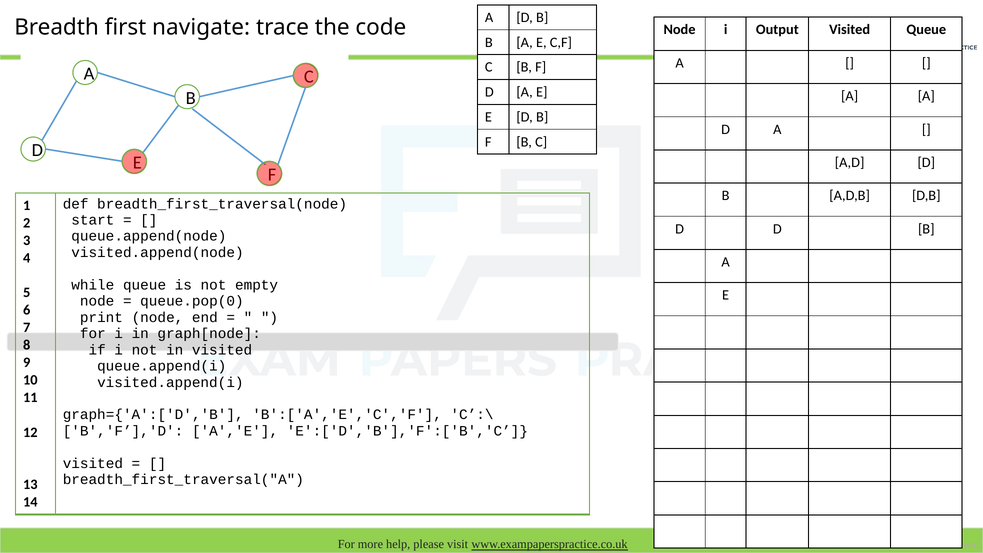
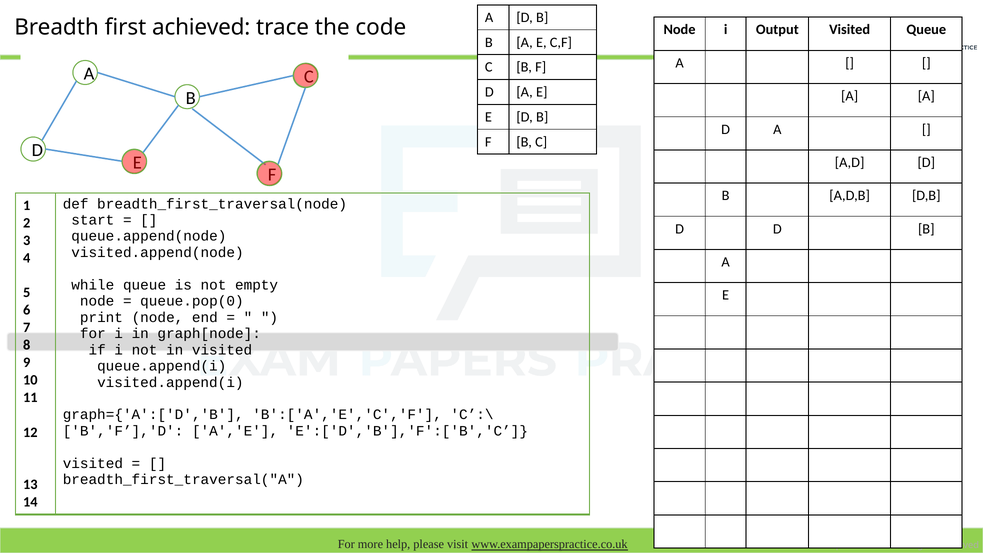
navigate: navigate -> achieved
